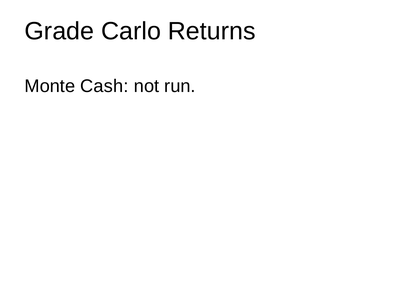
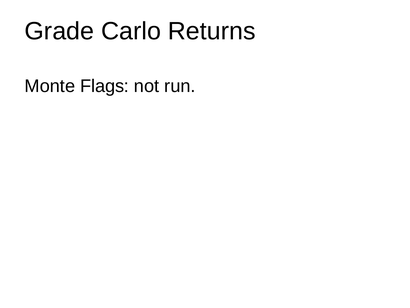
Cash: Cash -> Flags
